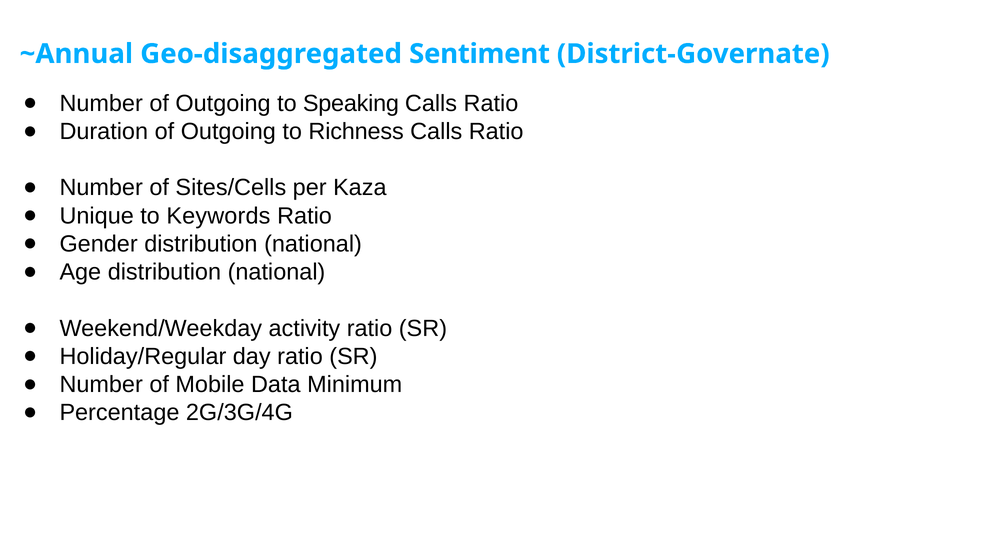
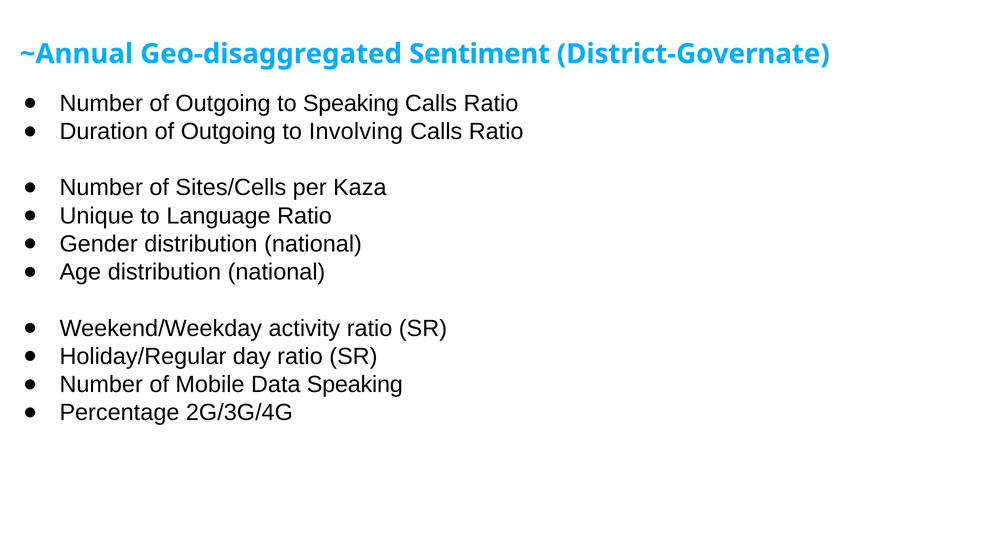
Richness: Richness -> Involving
Keywords: Keywords -> Language
Data Minimum: Minimum -> Speaking
